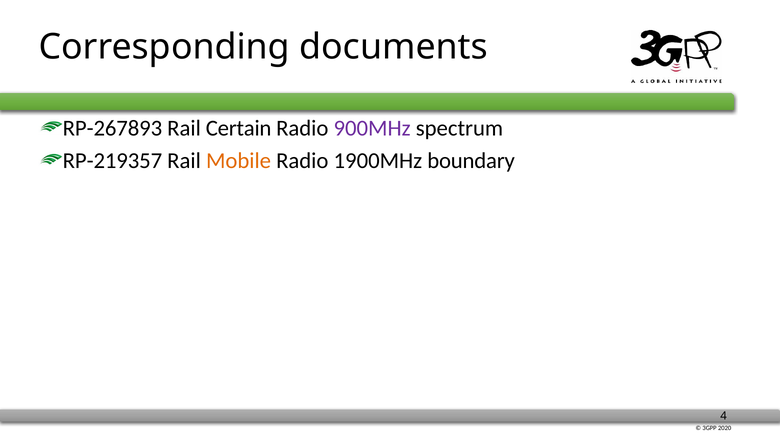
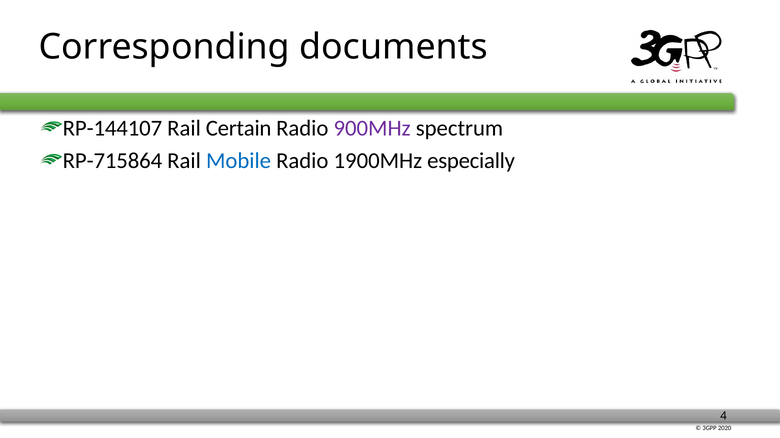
RP-267893: RP-267893 -> RP-144107
RP-219357: RP-219357 -> RP-715864
Mobile colour: orange -> blue
boundary: boundary -> especially
